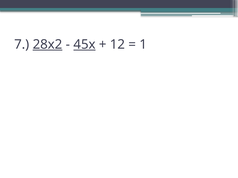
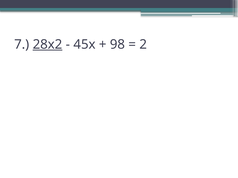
45x underline: present -> none
12: 12 -> 98
1: 1 -> 2
